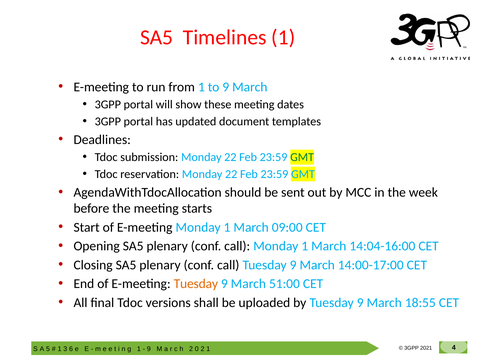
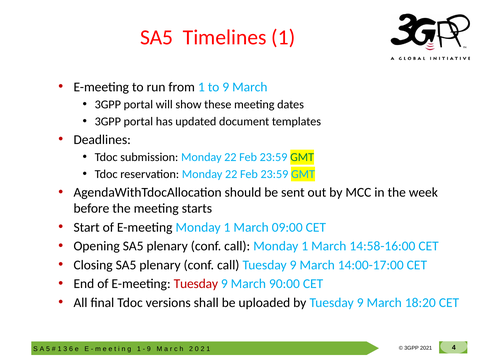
14:04-16:00: 14:04-16:00 -> 14:58-16:00
Tuesday at (196, 284) colour: orange -> red
51:00: 51:00 -> 90:00
18:55: 18:55 -> 18:20
